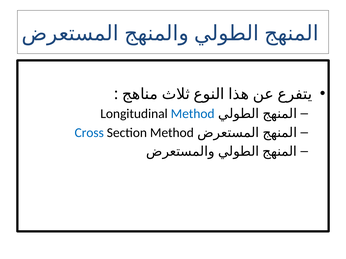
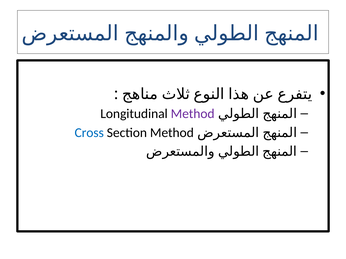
Method at (193, 114) colour: blue -> purple
